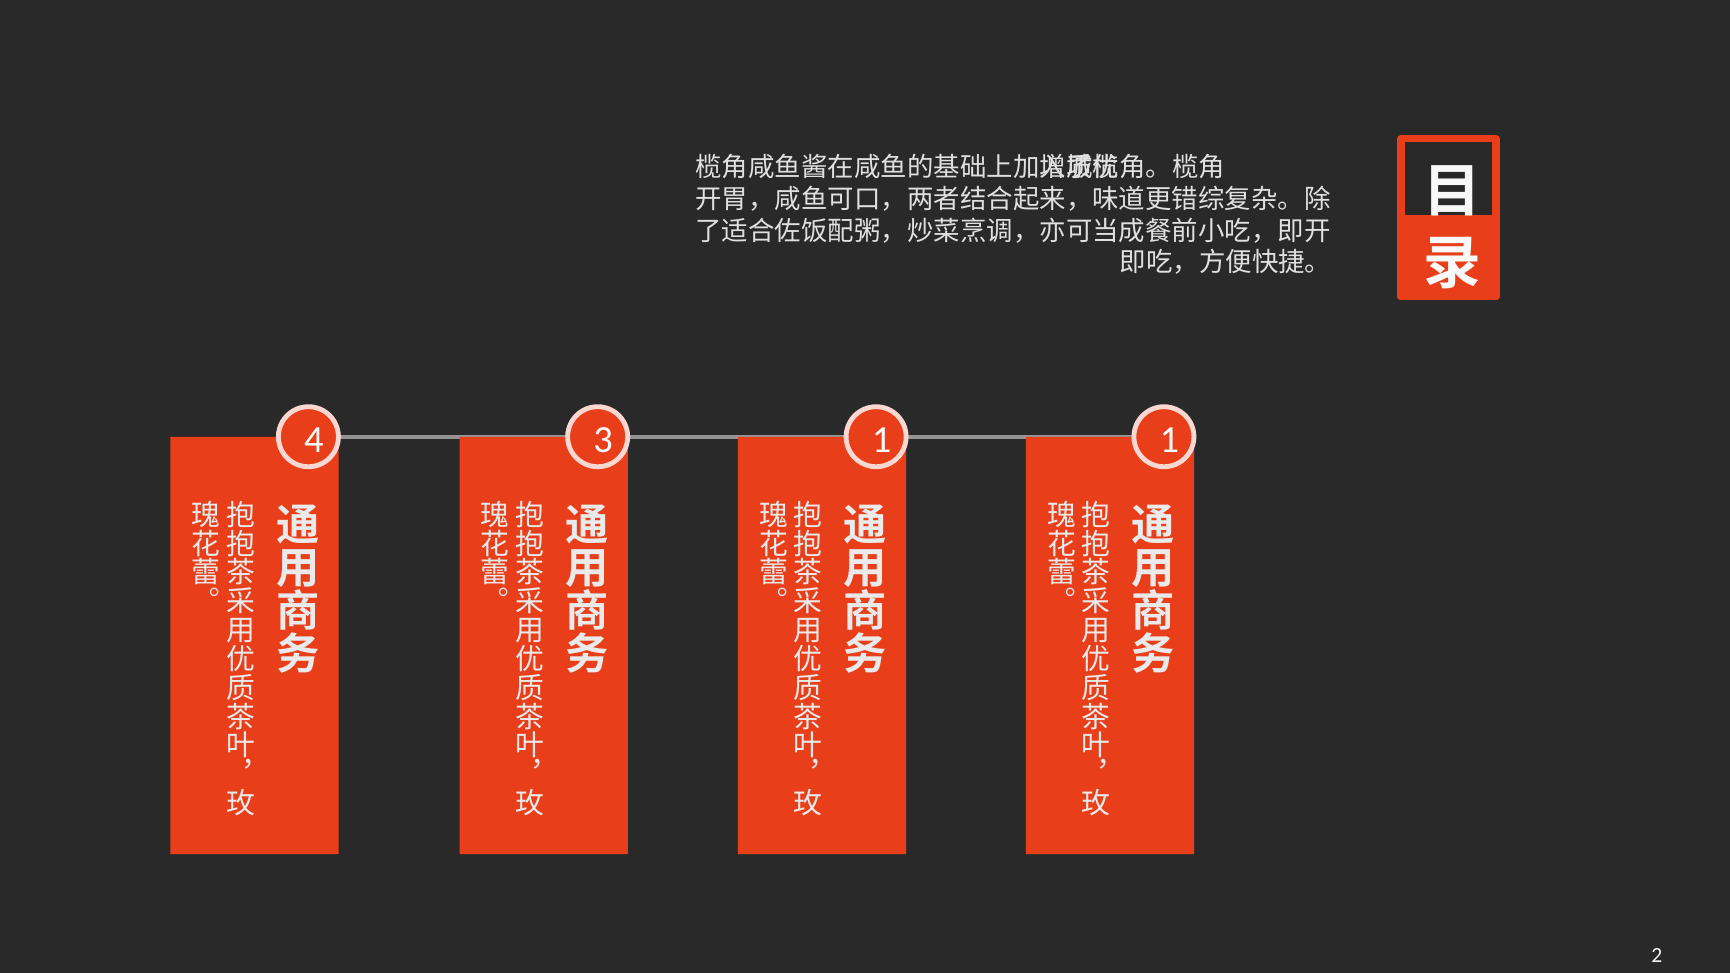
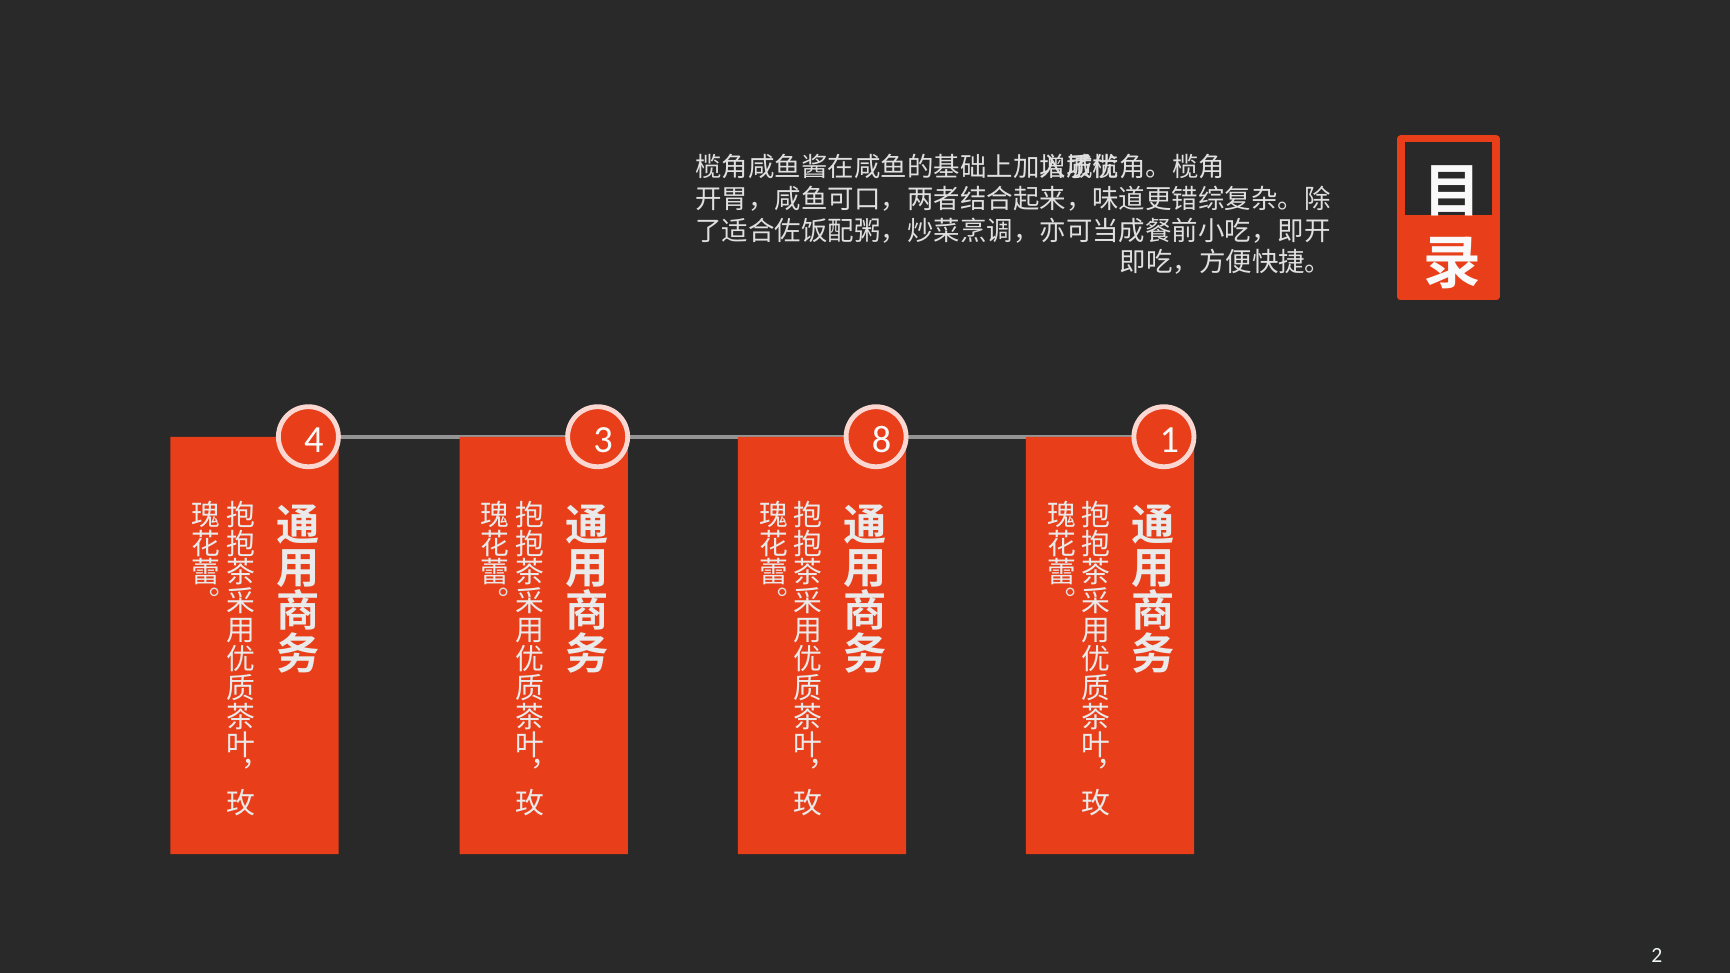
3 1: 1 -> 8
